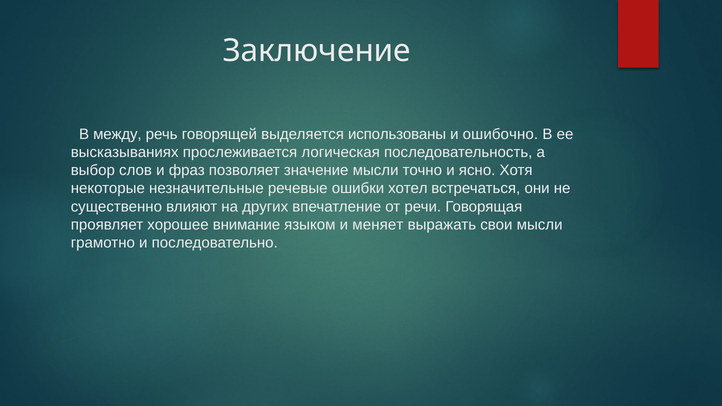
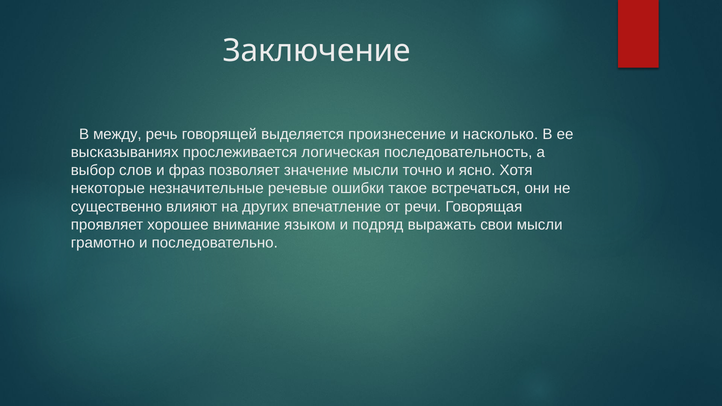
использованы: использованы -> произнесение
ошибочно: ошибочно -> насколько
хотел: хотел -> такое
меняет: меняет -> подряд
